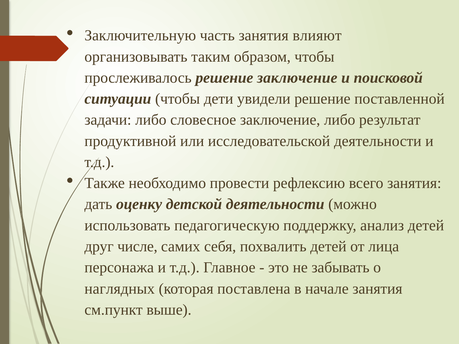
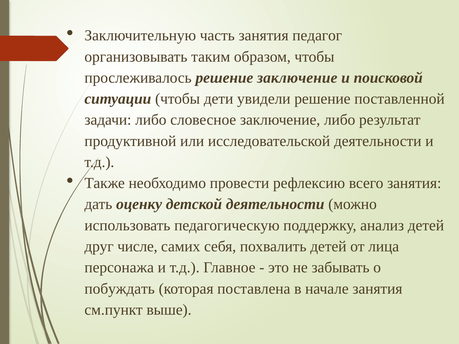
влияют: влияют -> педагог
наглядных: наглядных -> побуждать
